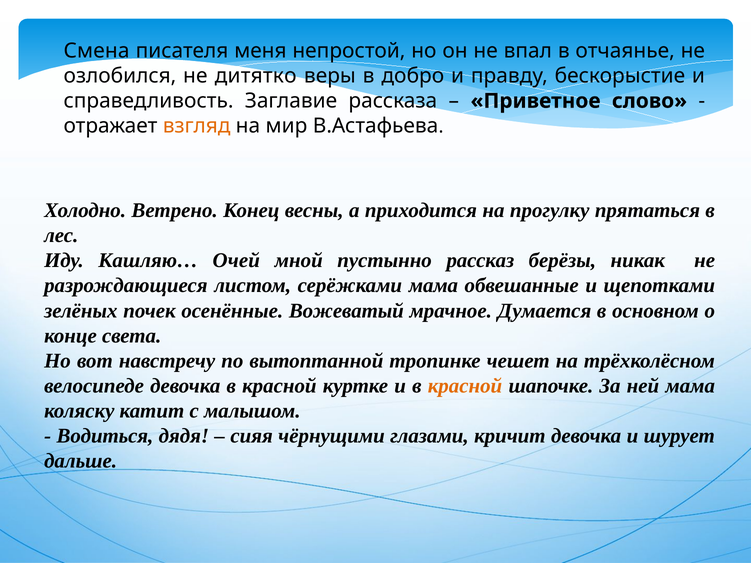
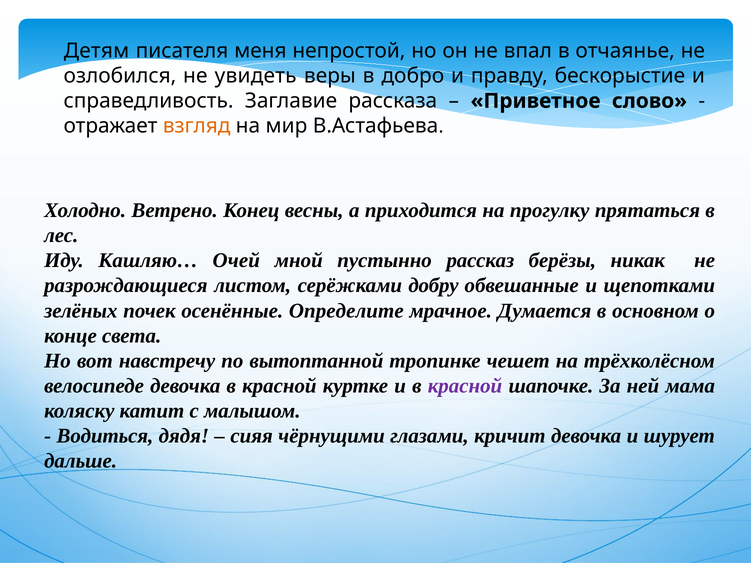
Смена: Смена -> Детям
дитятко: дитятко -> увидеть
серёжками мама: мама -> добру
Вожеватый: Вожеватый -> Определите
красной at (465, 386) colour: orange -> purple
